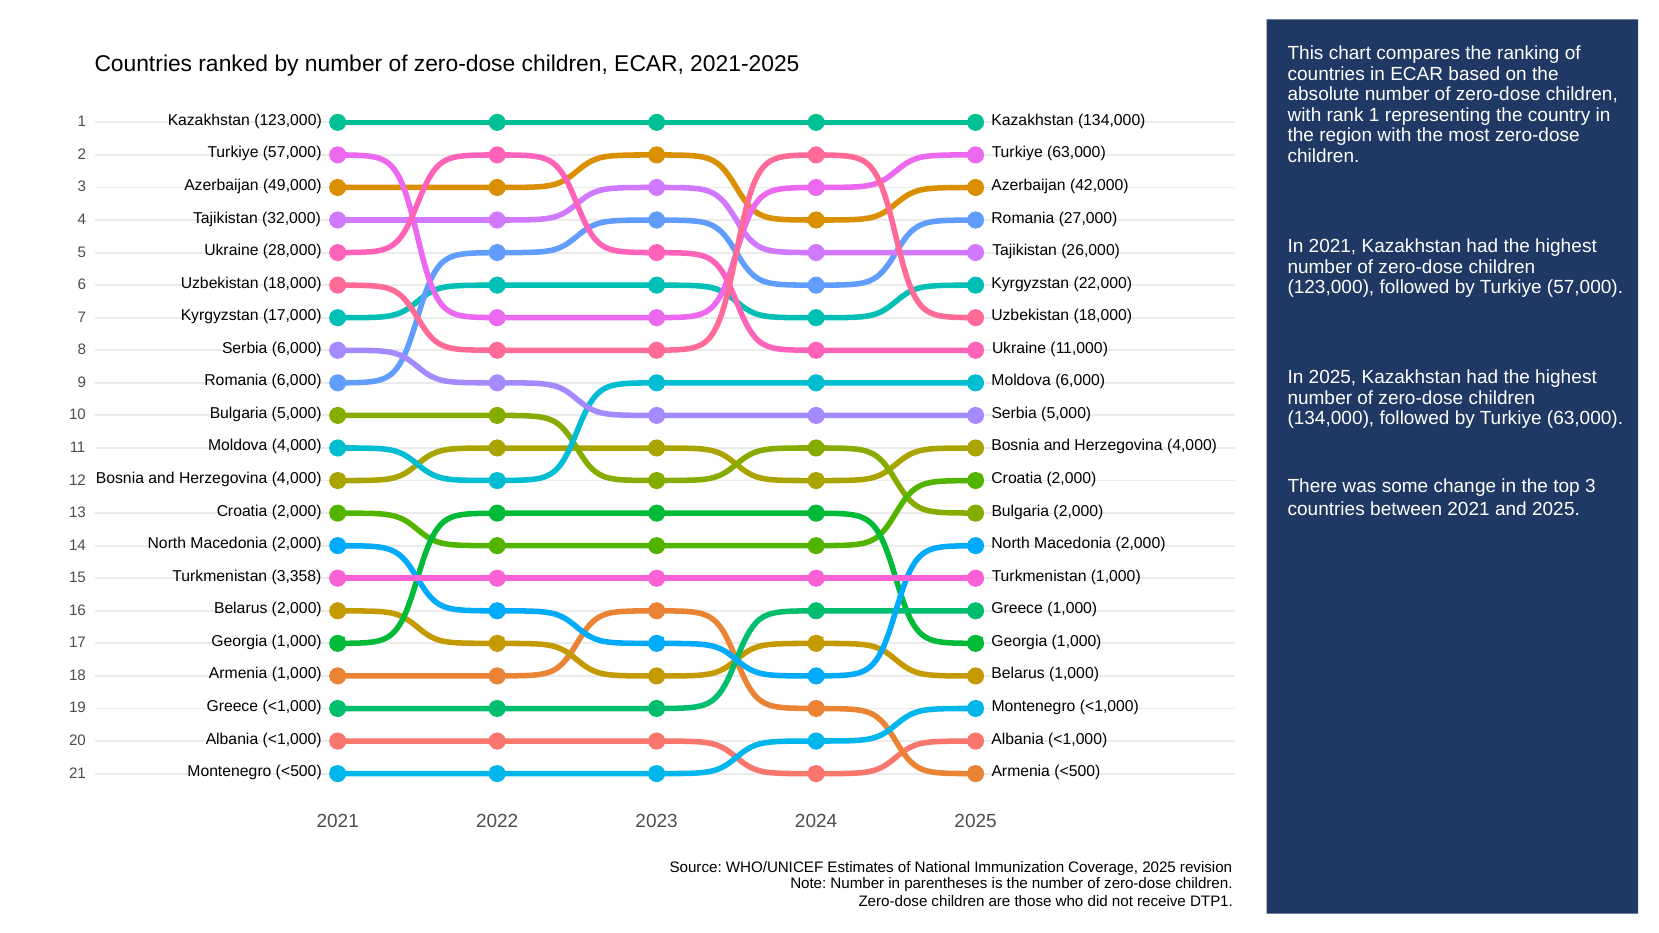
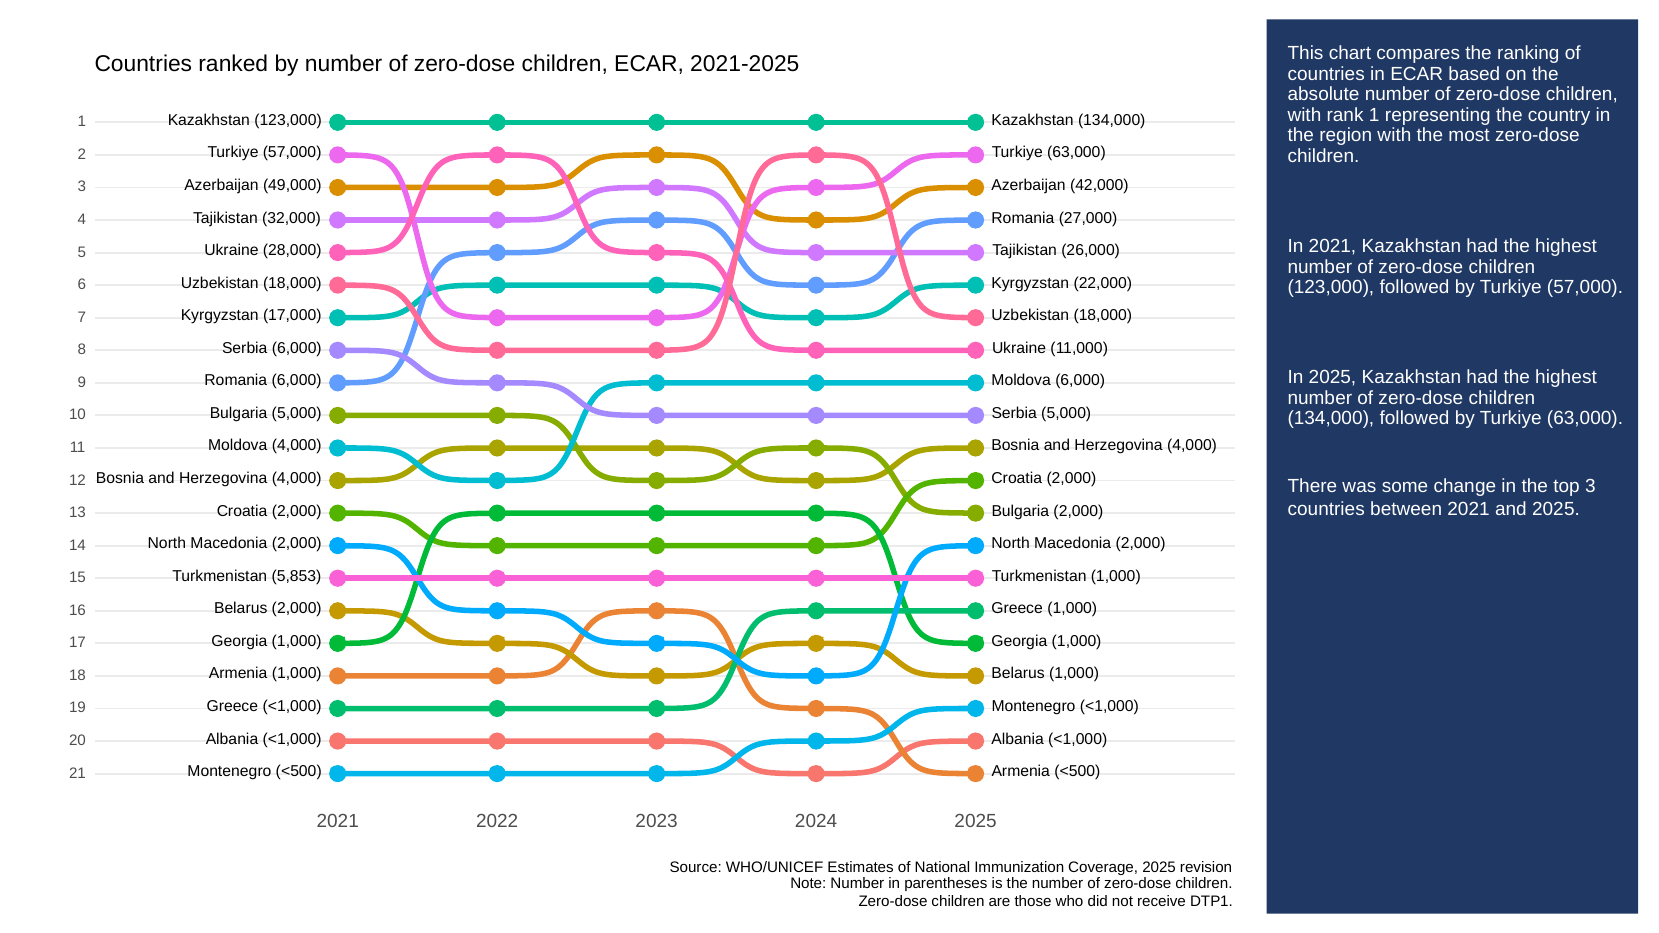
3,358: 3,358 -> 5,853
